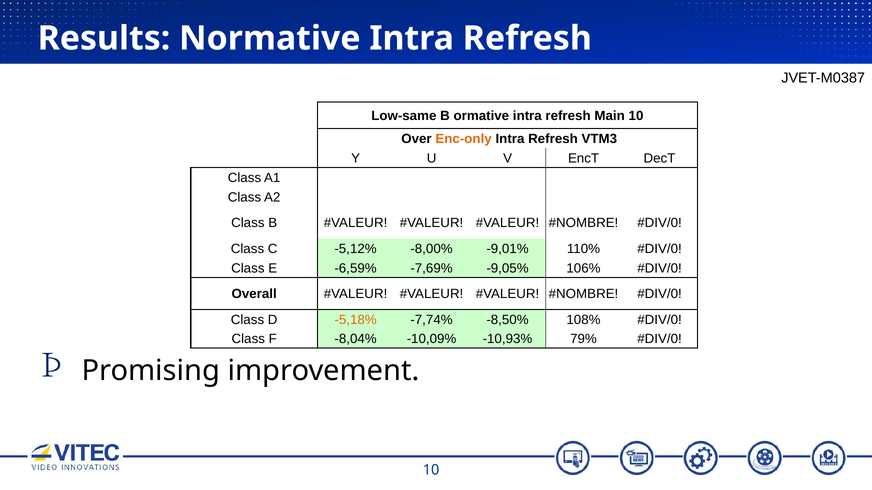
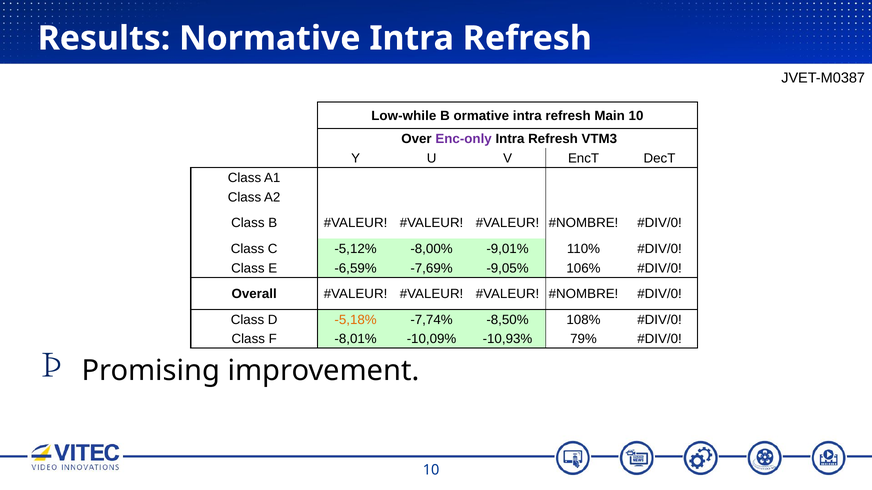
Low-same: Low-same -> Low-while
Enc-only colour: orange -> purple
-8,04%: -8,04% -> -8,01%
